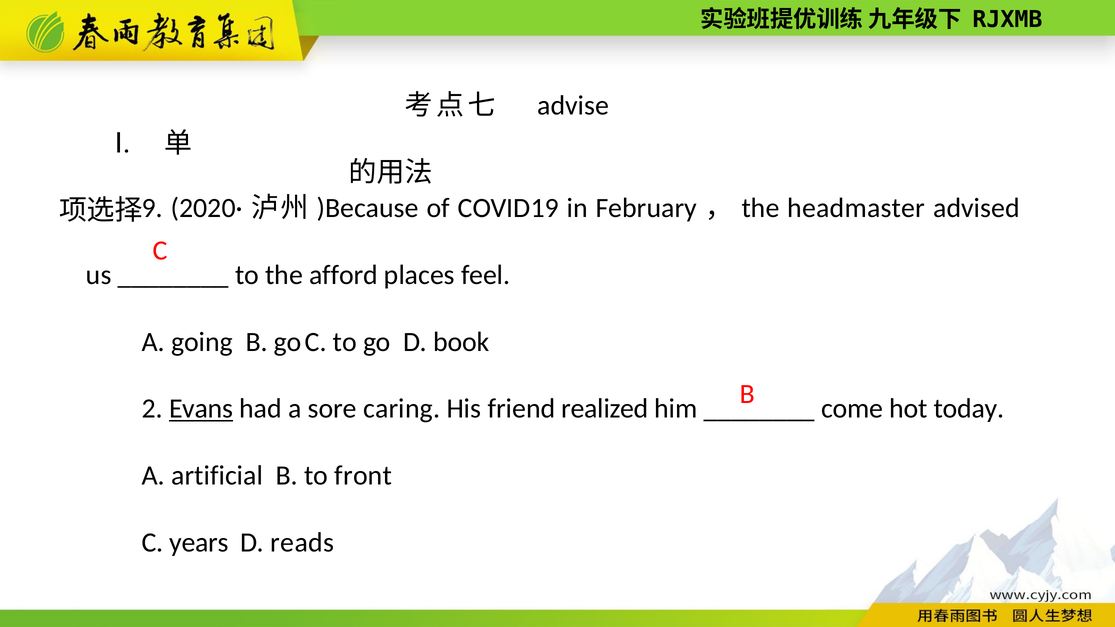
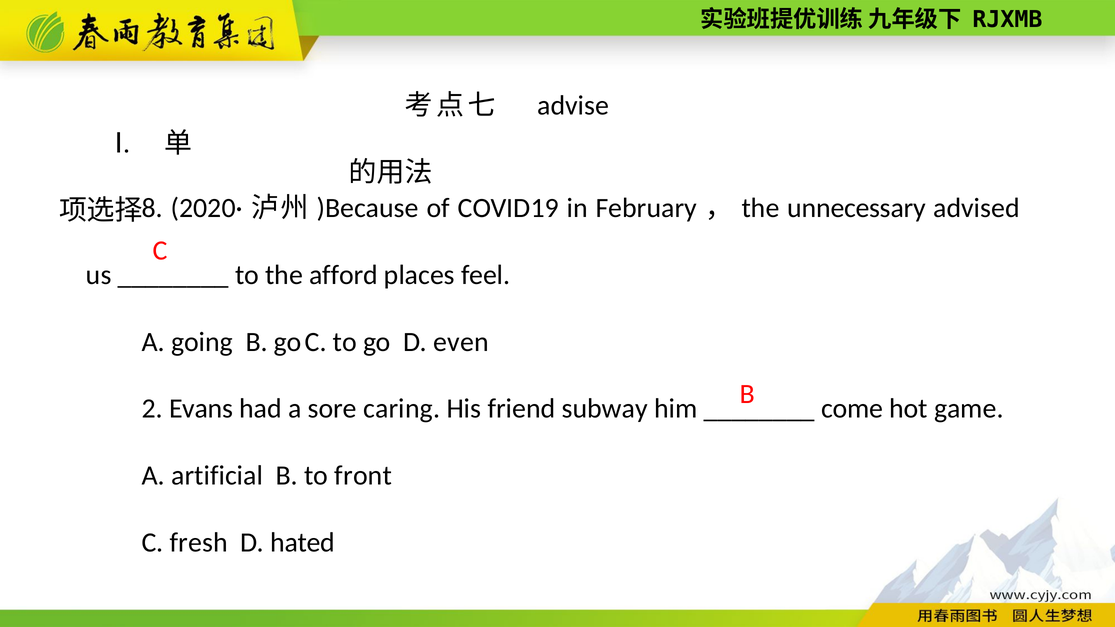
9: 9 -> 8
headmaster: headmaster -> unnecessary
book: book -> even
Evans underline: present -> none
realized: realized -> subway
today: today -> game
years: years -> fresh
reads: reads -> hated
